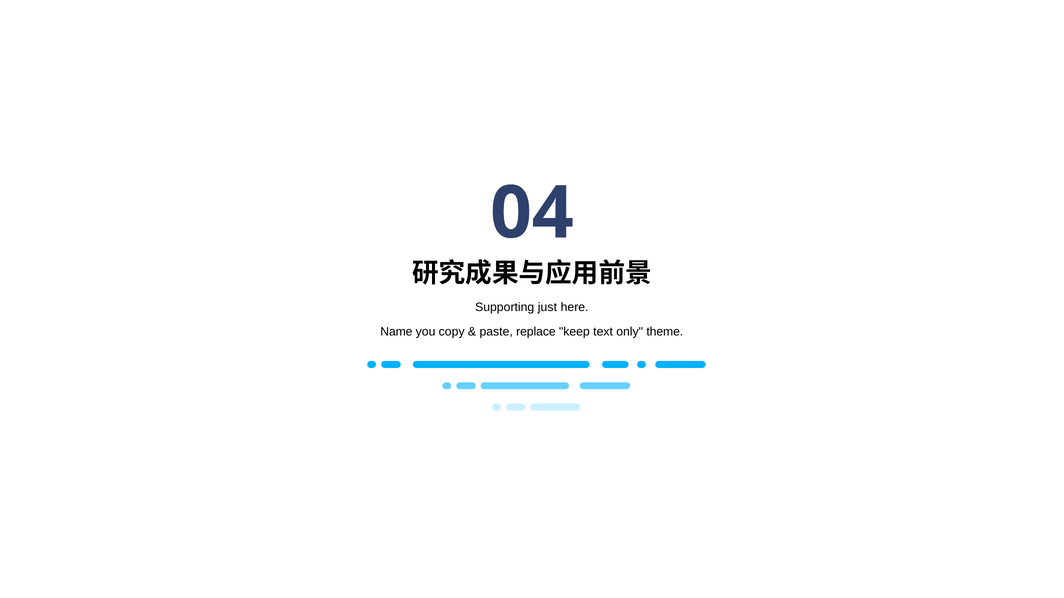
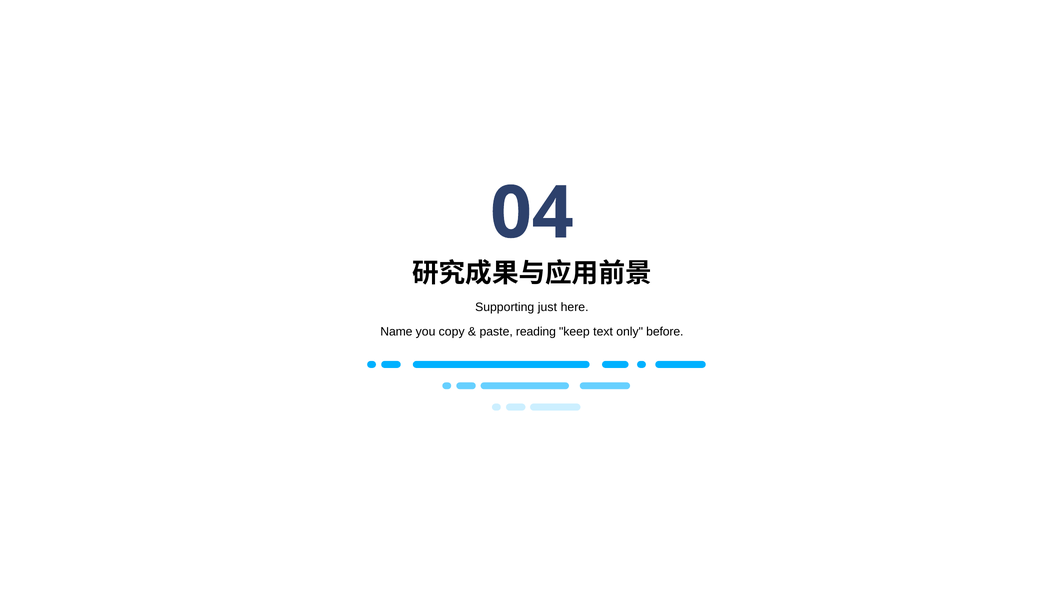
replace: replace -> reading
theme: theme -> before
